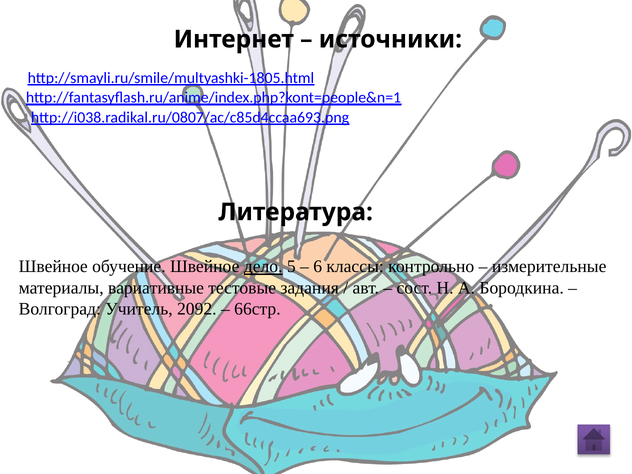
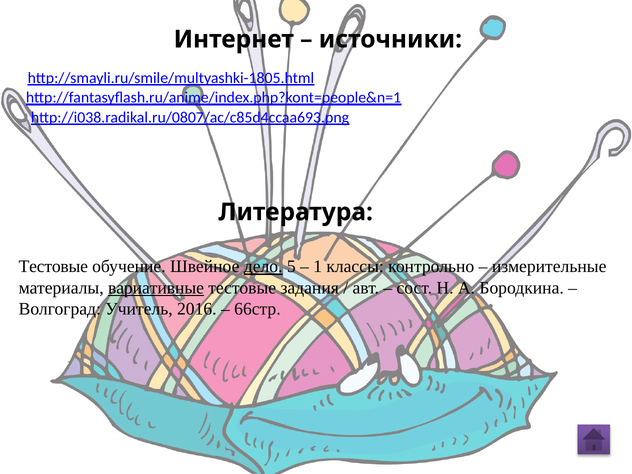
Швейное at (53, 267): Швейное -> Тестовые
6: 6 -> 1
вариативные underline: none -> present
2092: 2092 -> 2016
